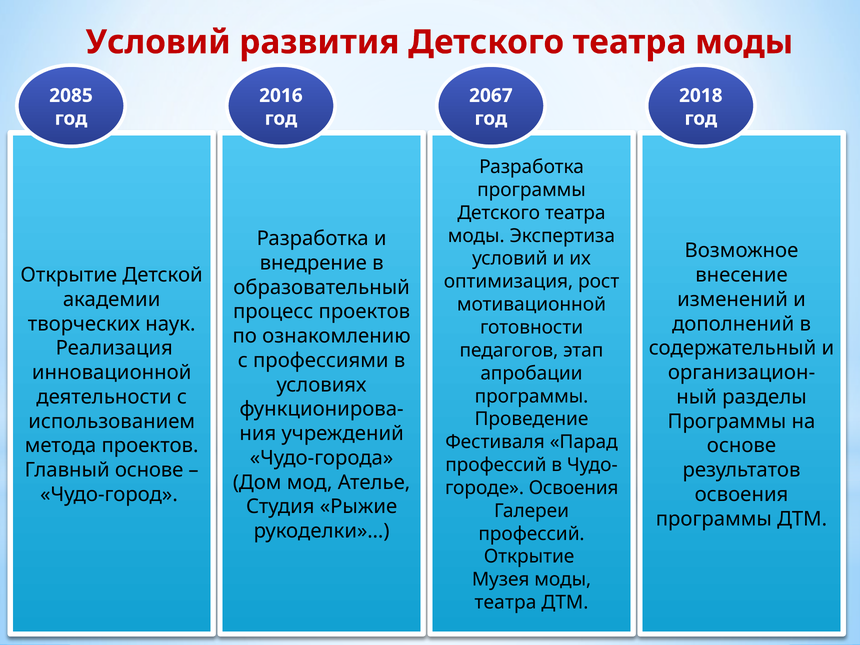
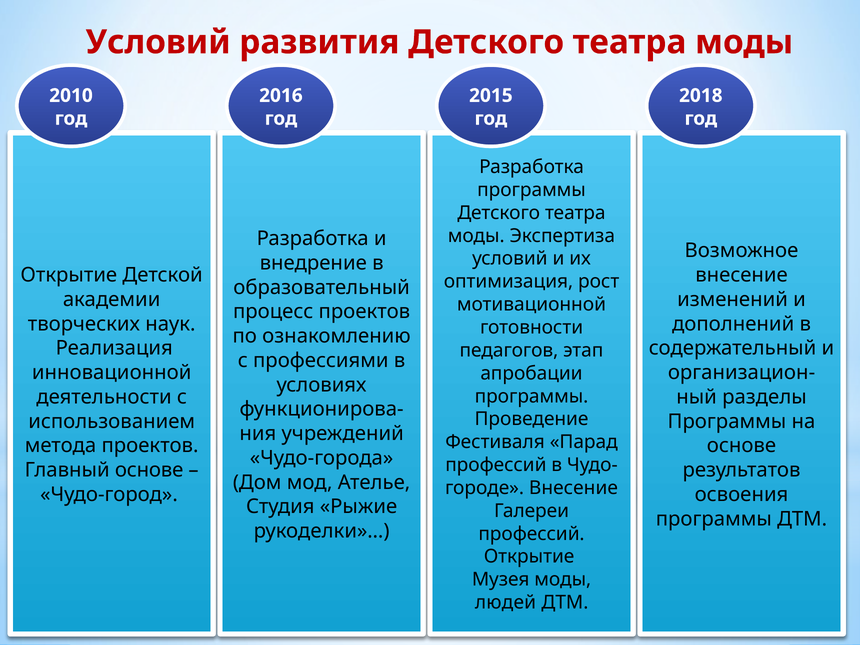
2085: 2085 -> 2010
2067: 2067 -> 2015
Освоения at (574, 488): Освоения -> Внесение
театра at (505, 603): театра -> людей
